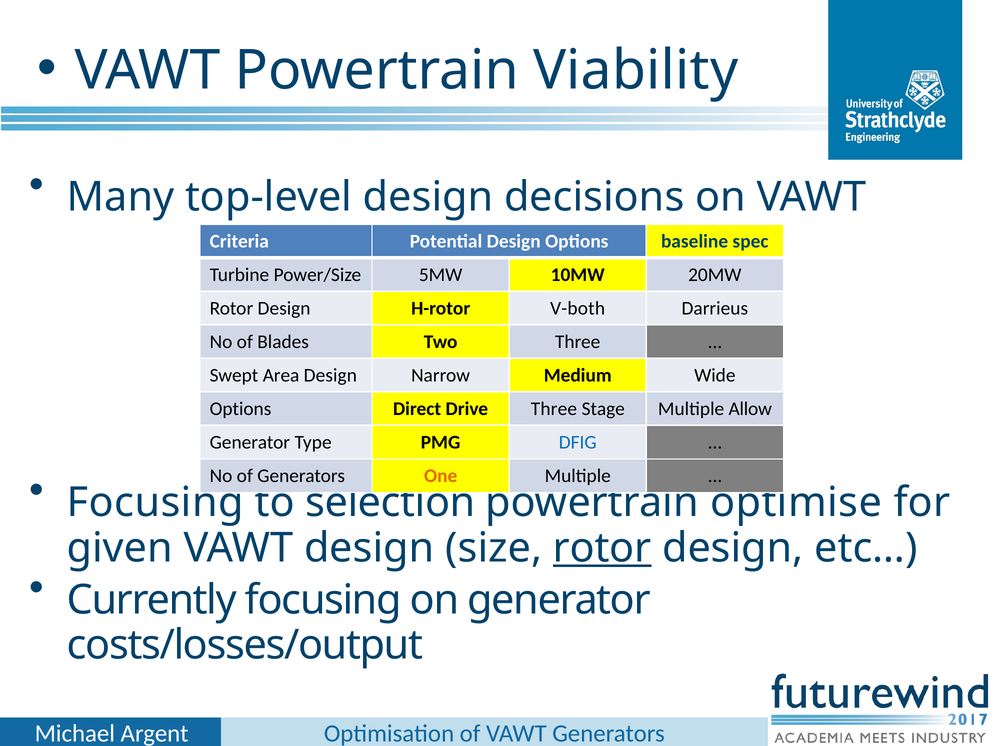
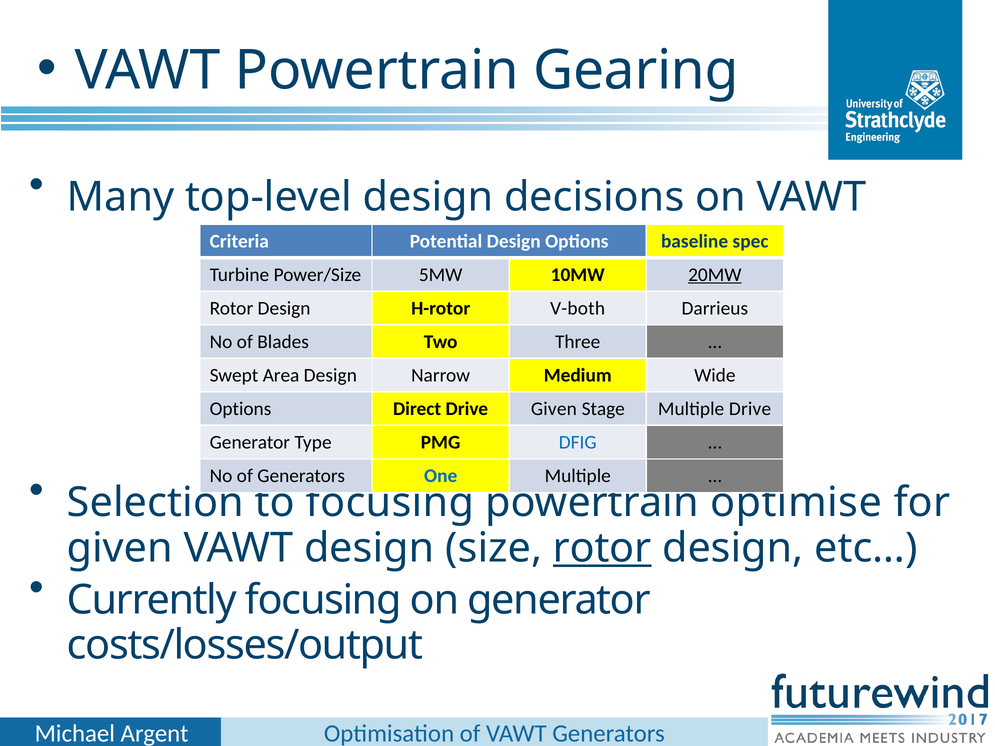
Viability: Viability -> Gearing
20MW underline: none -> present
Drive Three: Three -> Given
Multiple Allow: Allow -> Drive
One colour: orange -> blue
Focusing at (155, 503): Focusing -> Selection
to selection: selection -> focusing
